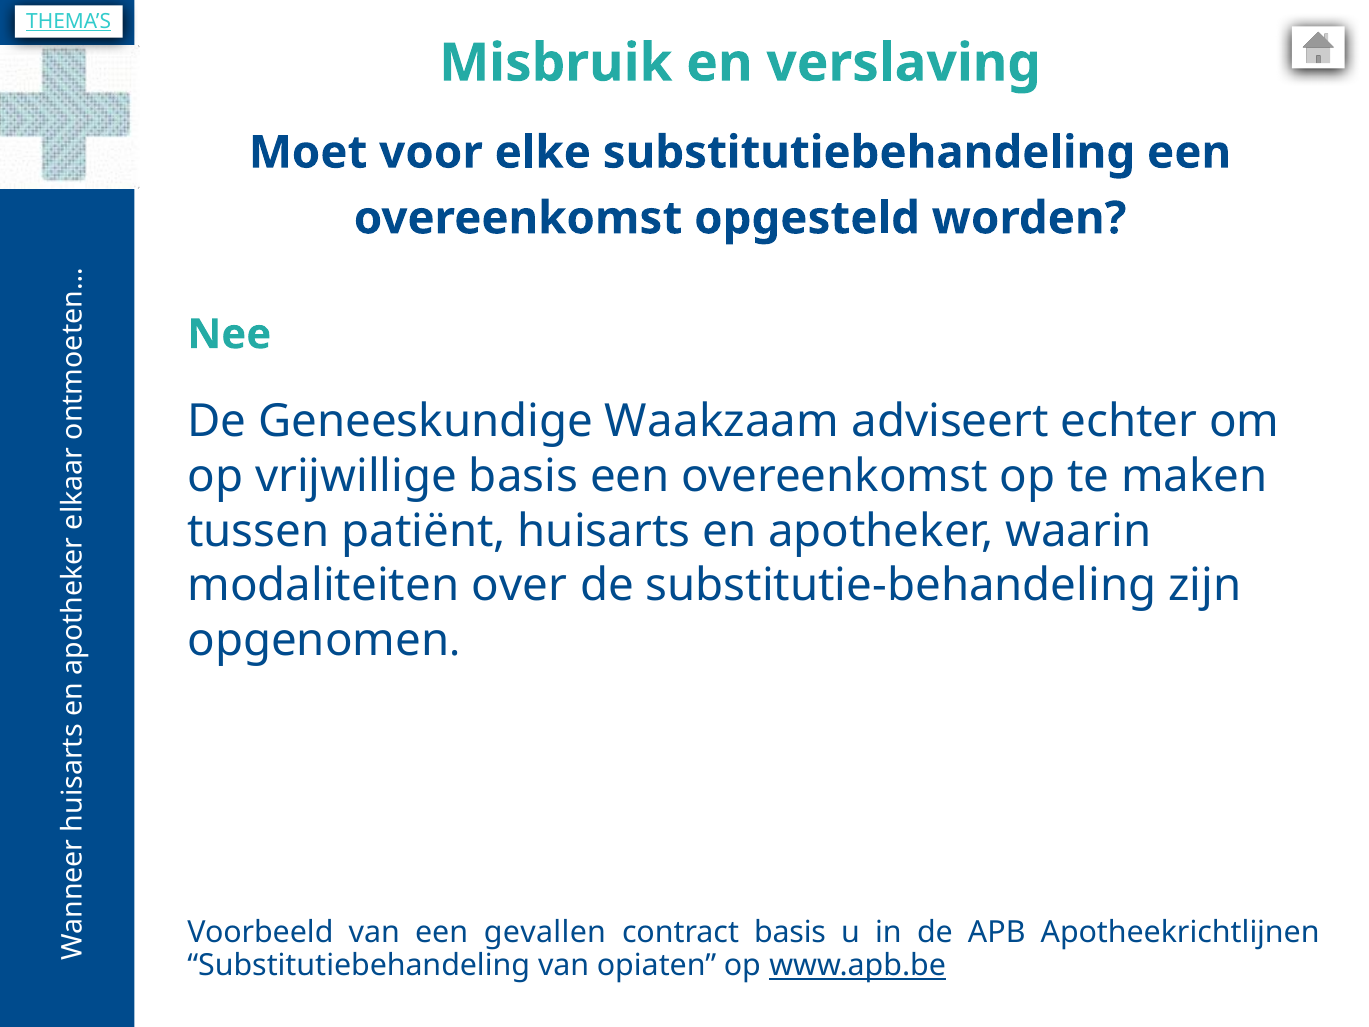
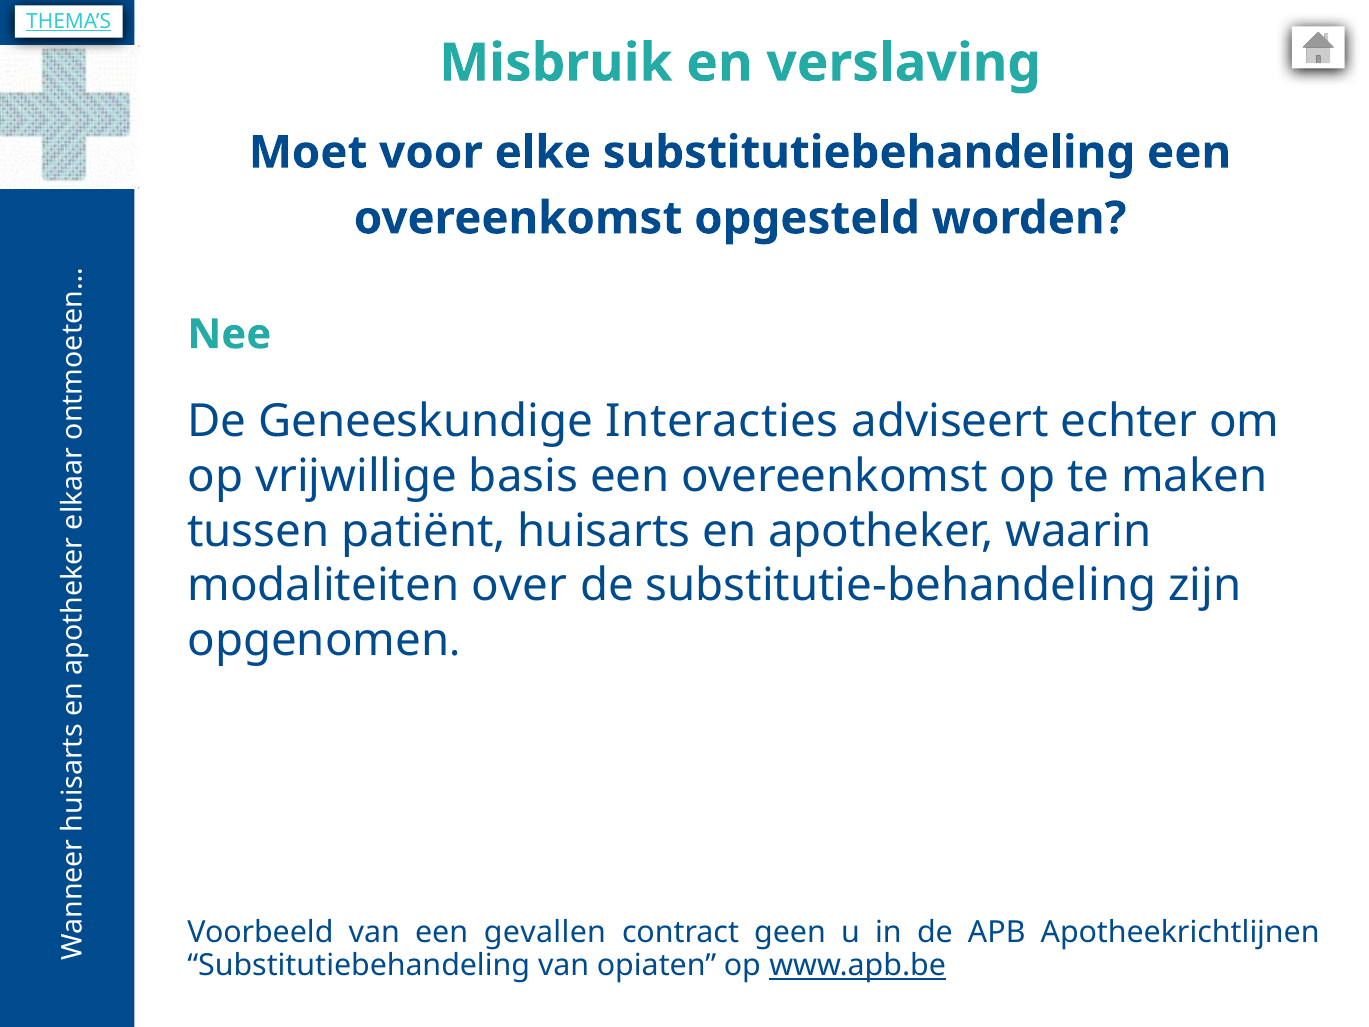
Waakzaam: Waakzaam -> Interacties
contract basis: basis -> geen
